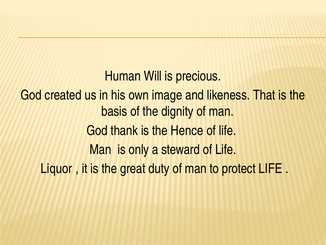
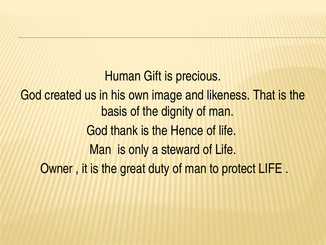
Will: Will -> Gift
Liquor: Liquor -> Owner
